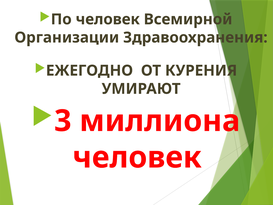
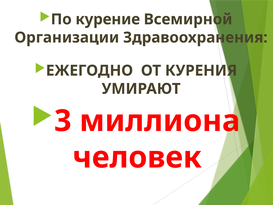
По человек: человек -> курение
